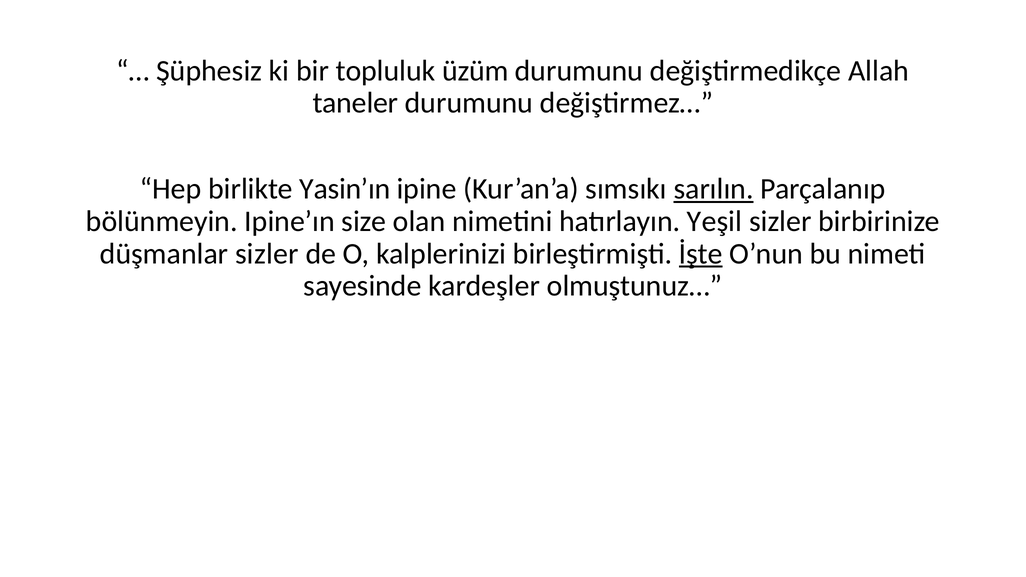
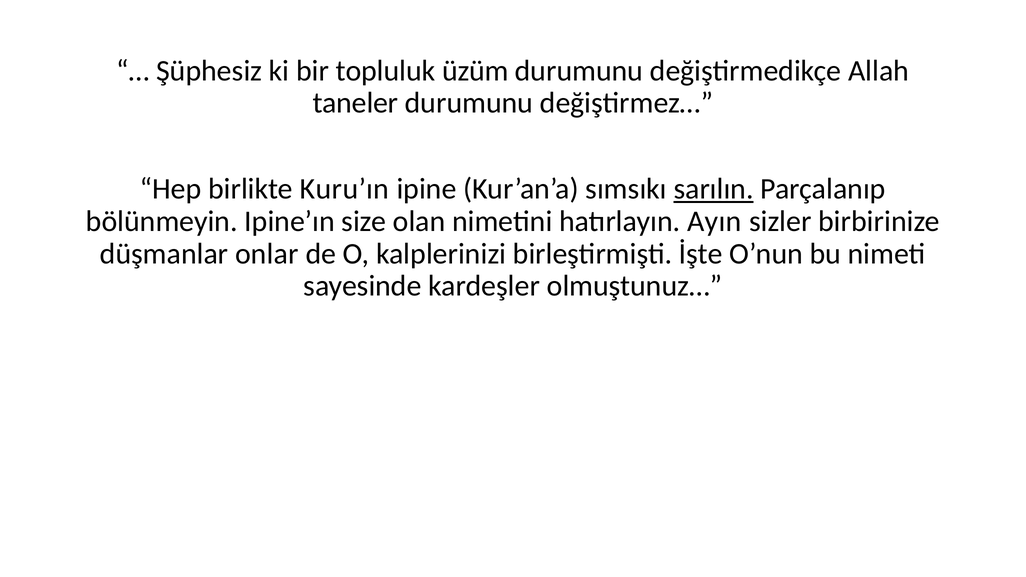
Yasin’ın: Yasin’ın -> Kuru’ın
Yeşil: Yeşil -> Ayın
düşmanlar sizler: sizler -> onlar
İşte underline: present -> none
